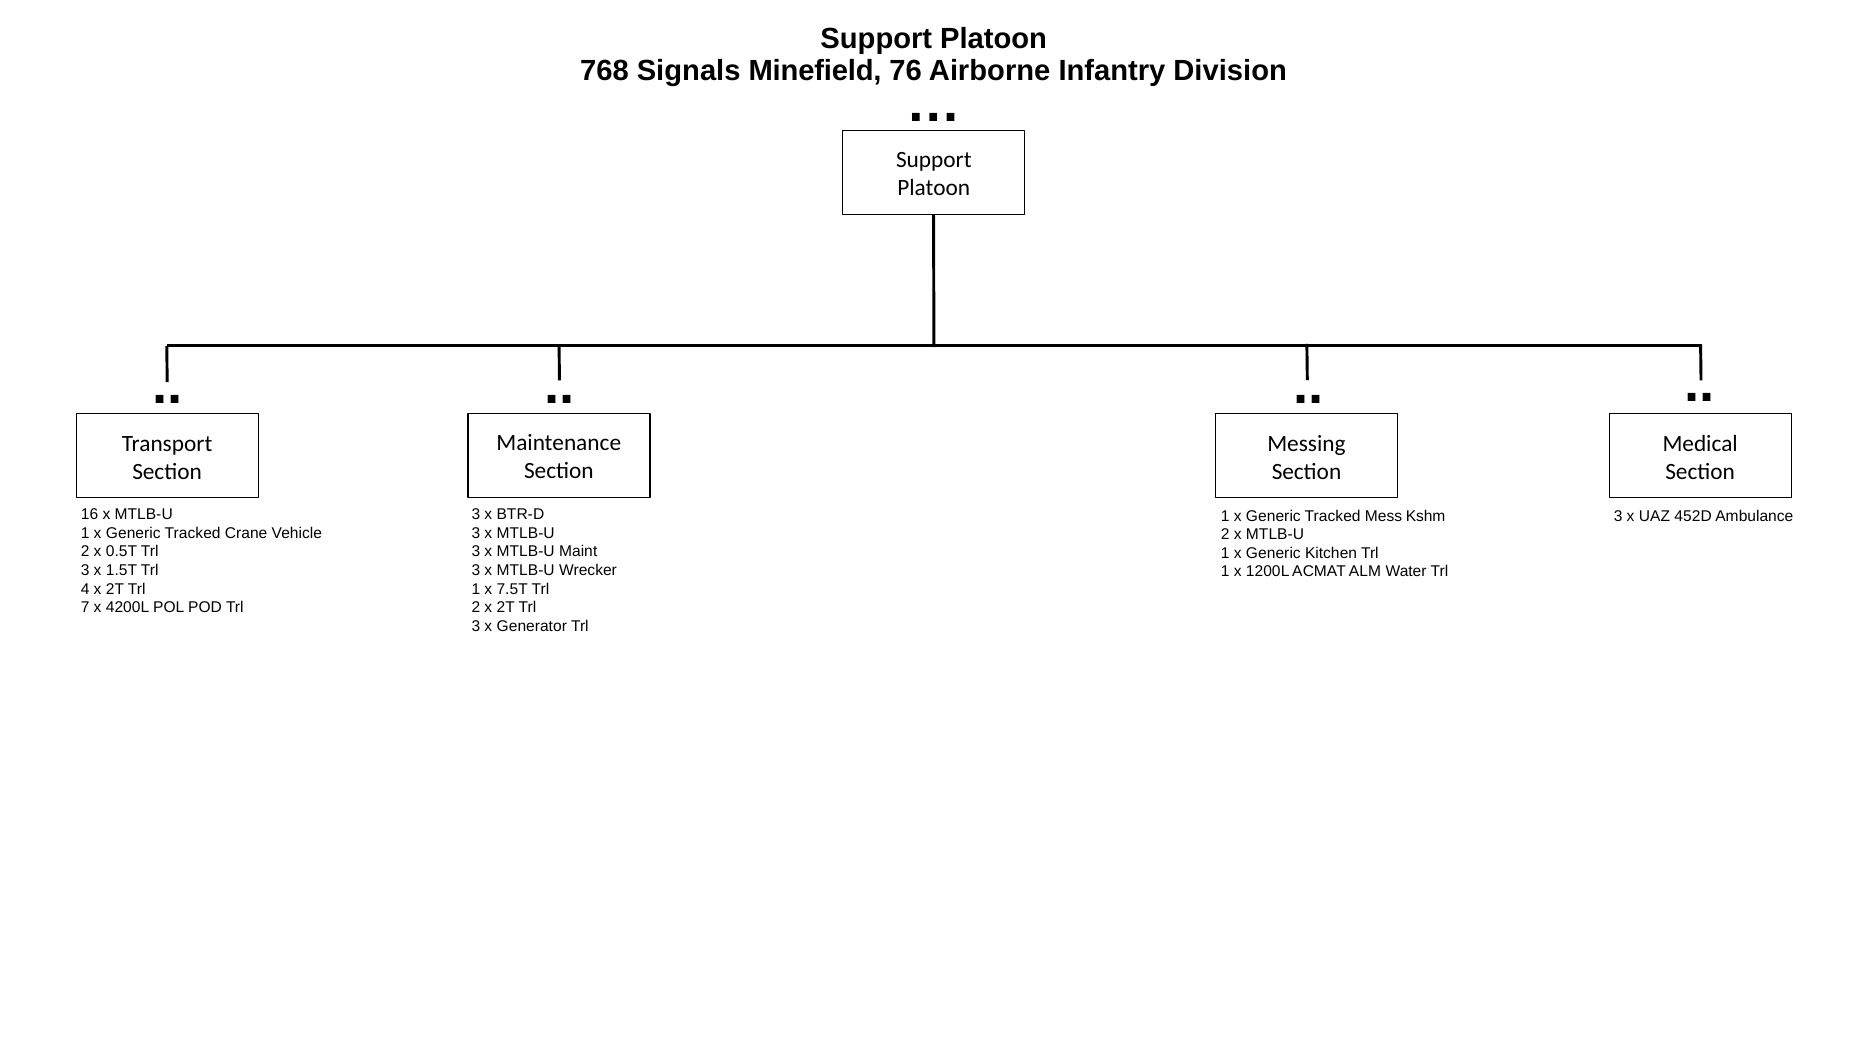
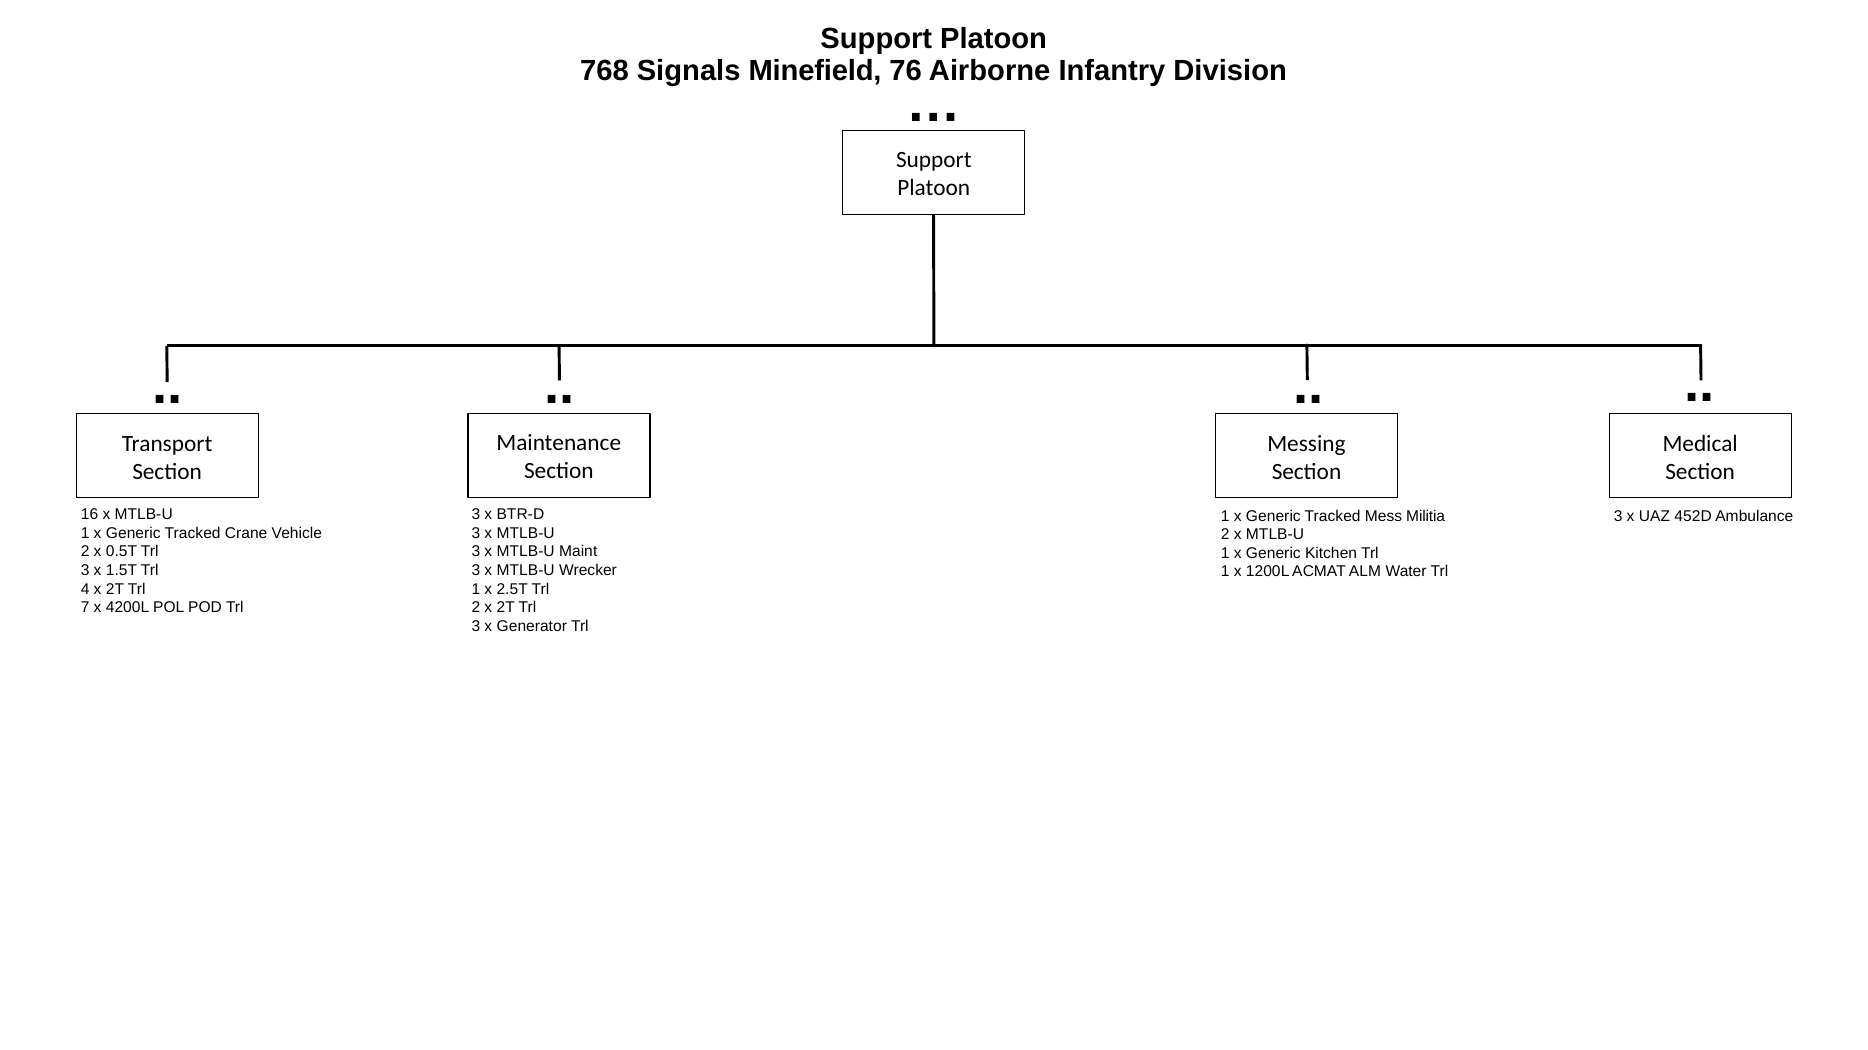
Kshm: Kshm -> Militia
7.5T: 7.5T -> 2.5T
